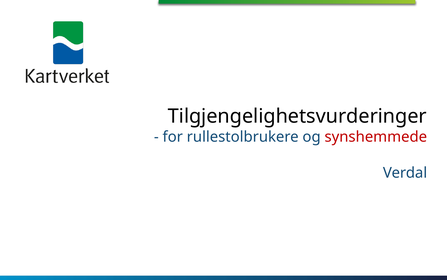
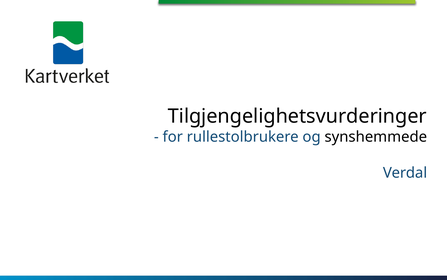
synshemmede colour: red -> black
